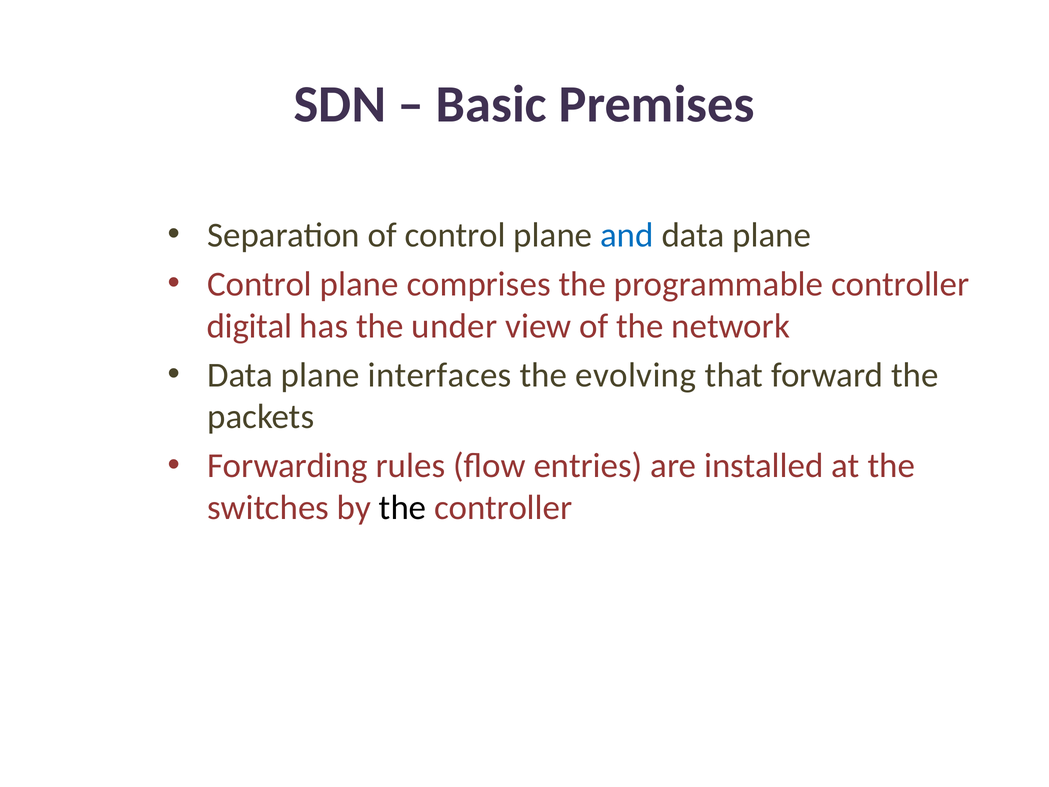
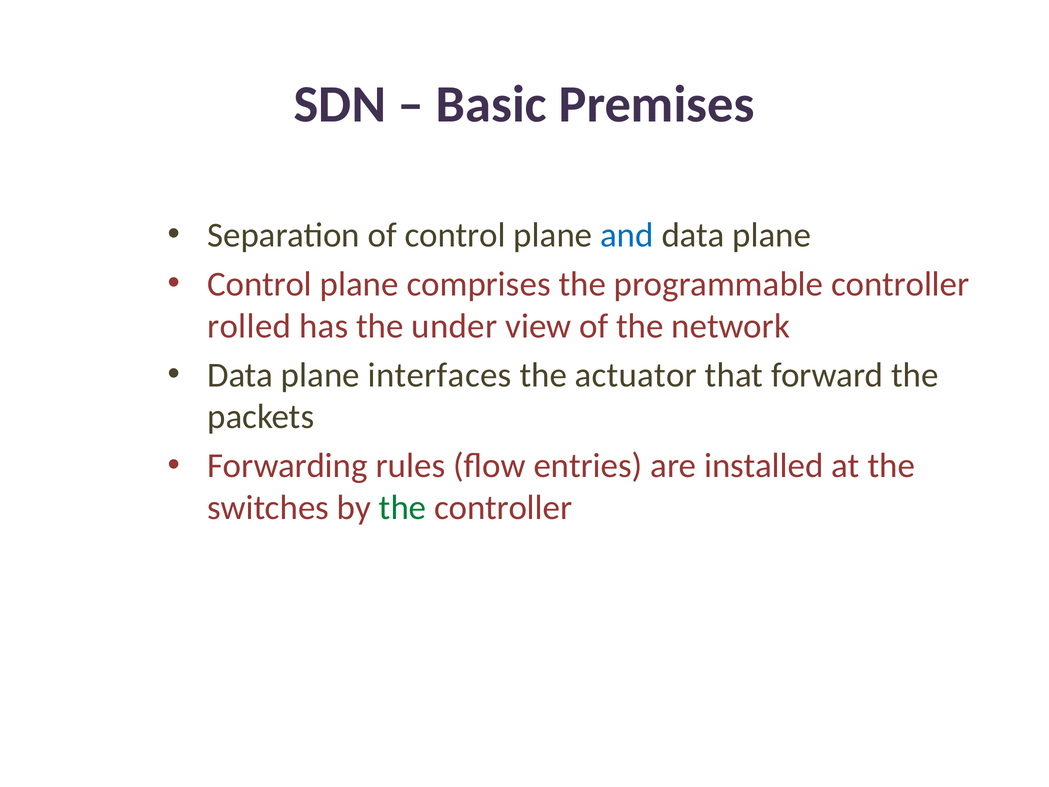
digital: digital -> rolled
evolving: evolving -> actuator
the at (403, 508) colour: black -> green
